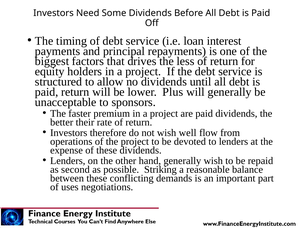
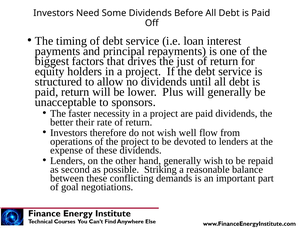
less: less -> just
premium: premium -> necessity
uses: uses -> goal
